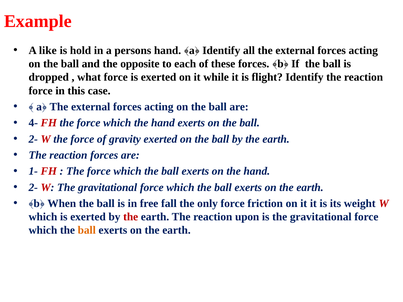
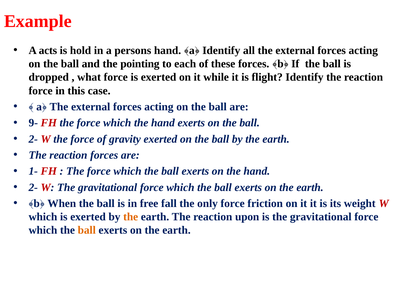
like: like -> acts
opposite: opposite -> pointing
4-: 4- -> 9-
the at (131, 217) colour: red -> orange
